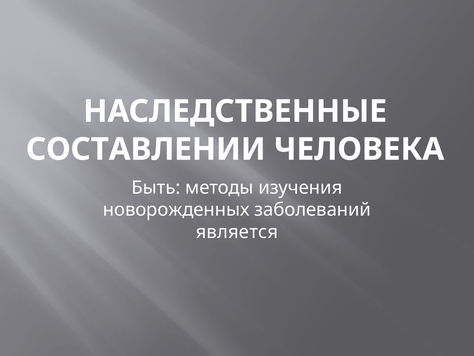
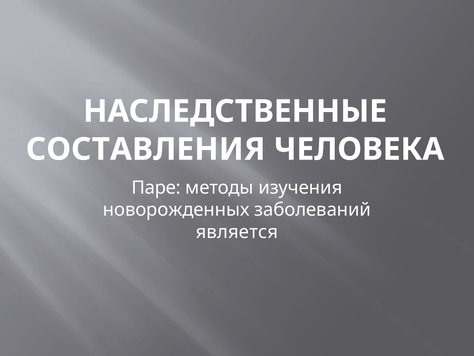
СОСТАВЛЕНИИ: СОСТАВЛЕНИИ -> СОСТАВЛЕНИЯ
Быть: Быть -> Паре
